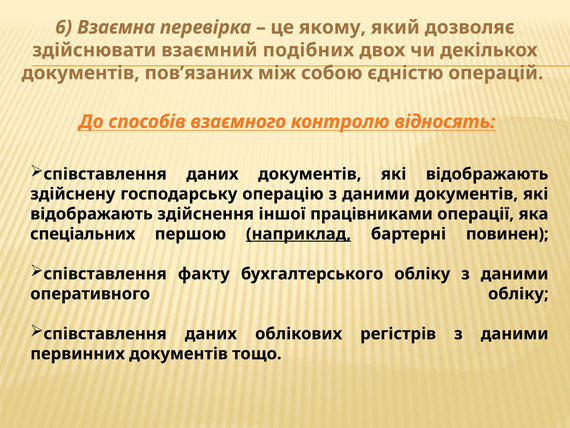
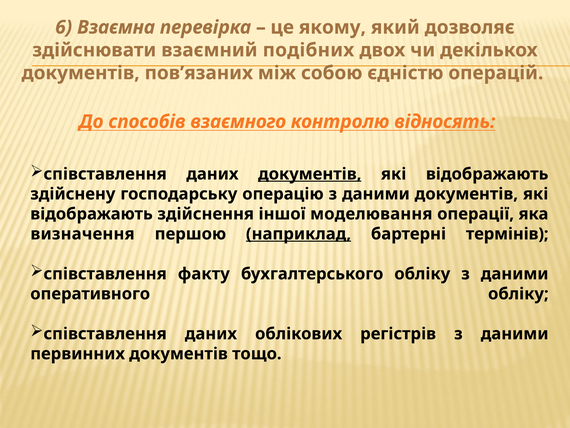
документів at (310, 174) underline: none -> present
працівниками: працівниками -> моделювання
спеціальних: спеціальних -> визначення
повинен: повинен -> термінів
